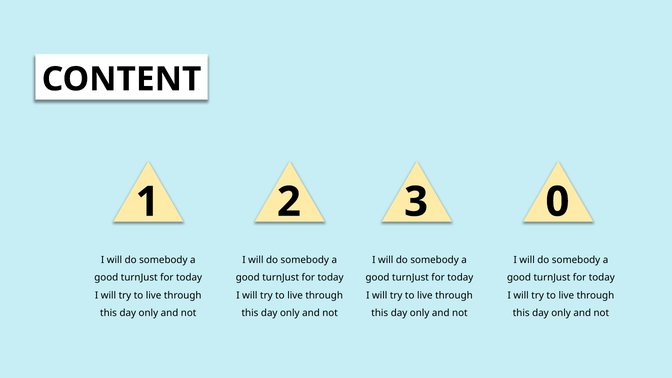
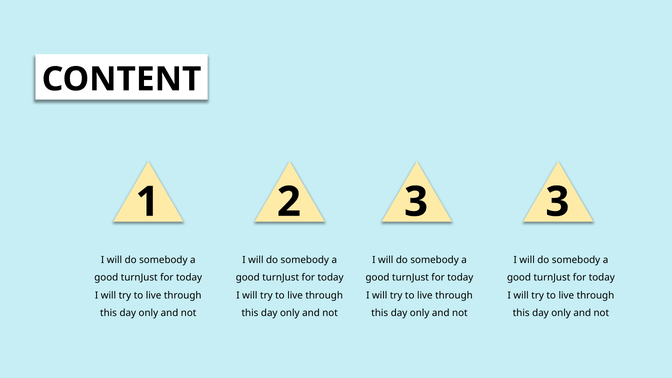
3 0: 0 -> 3
